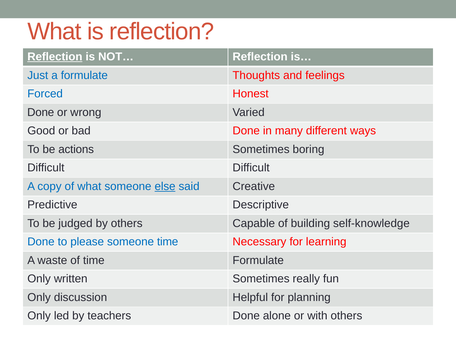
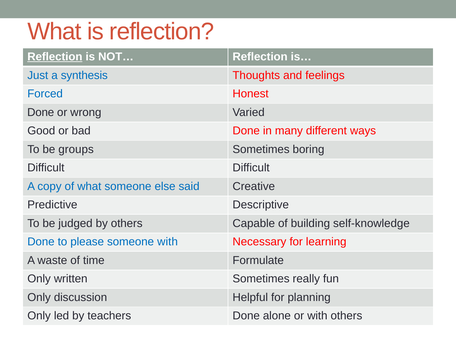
a formulate: formulate -> synthesis
actions: actions -> groups
else underline: present -> none
someone time: time -> with
